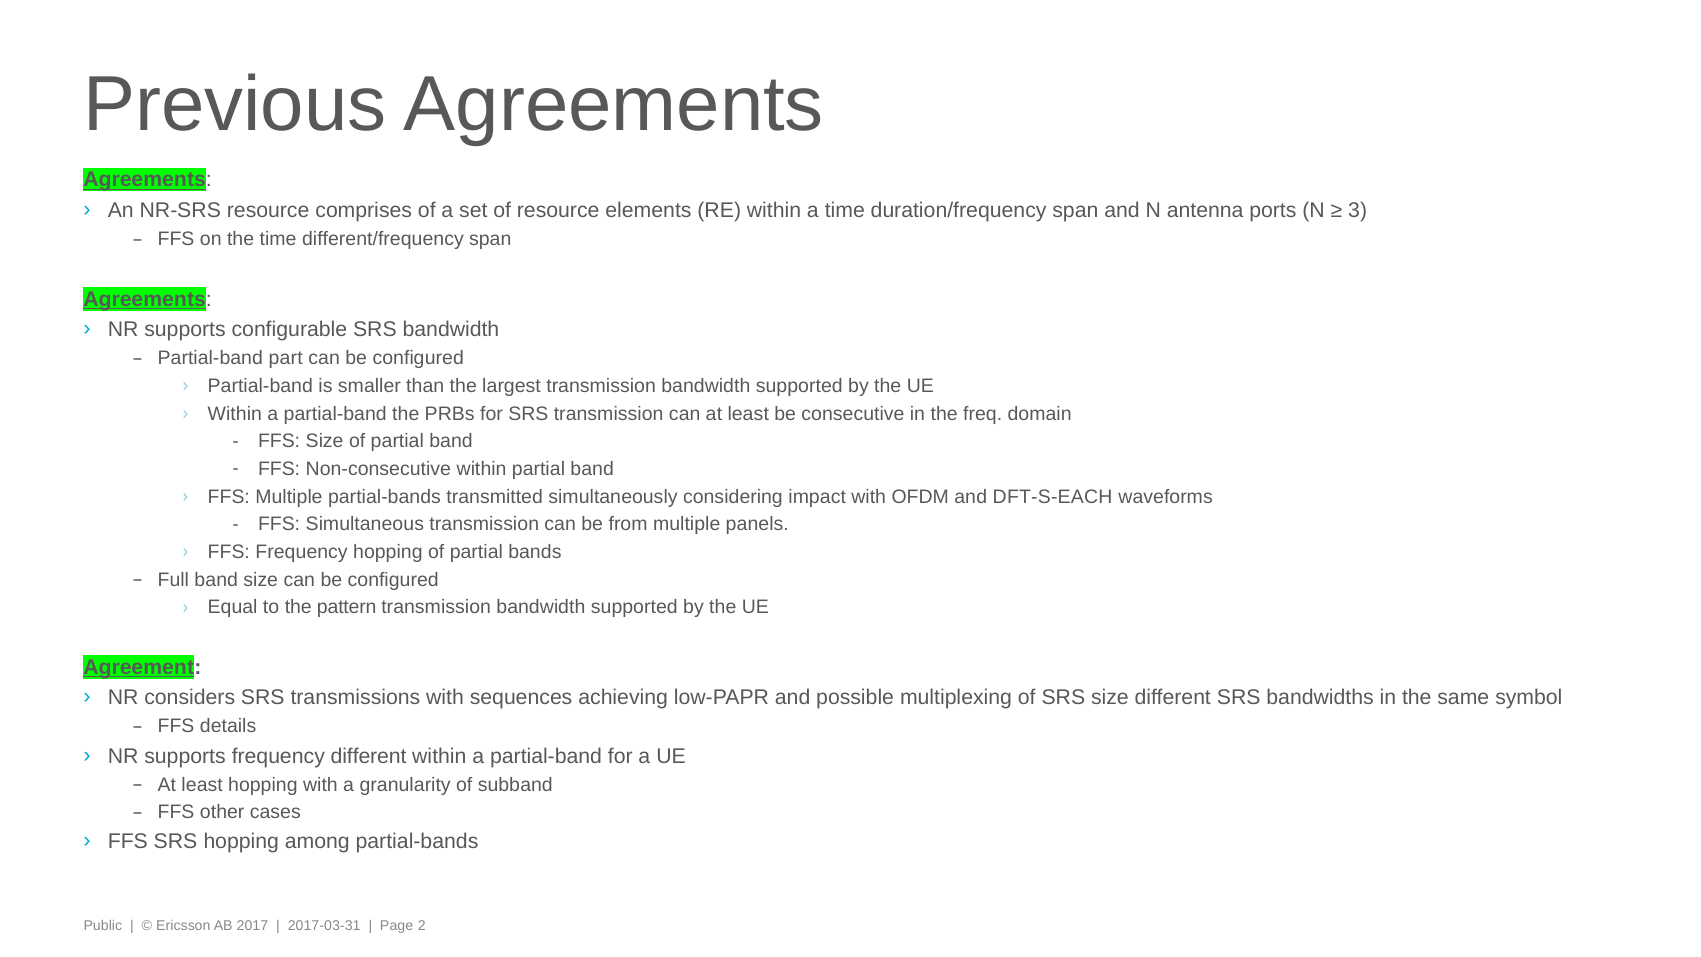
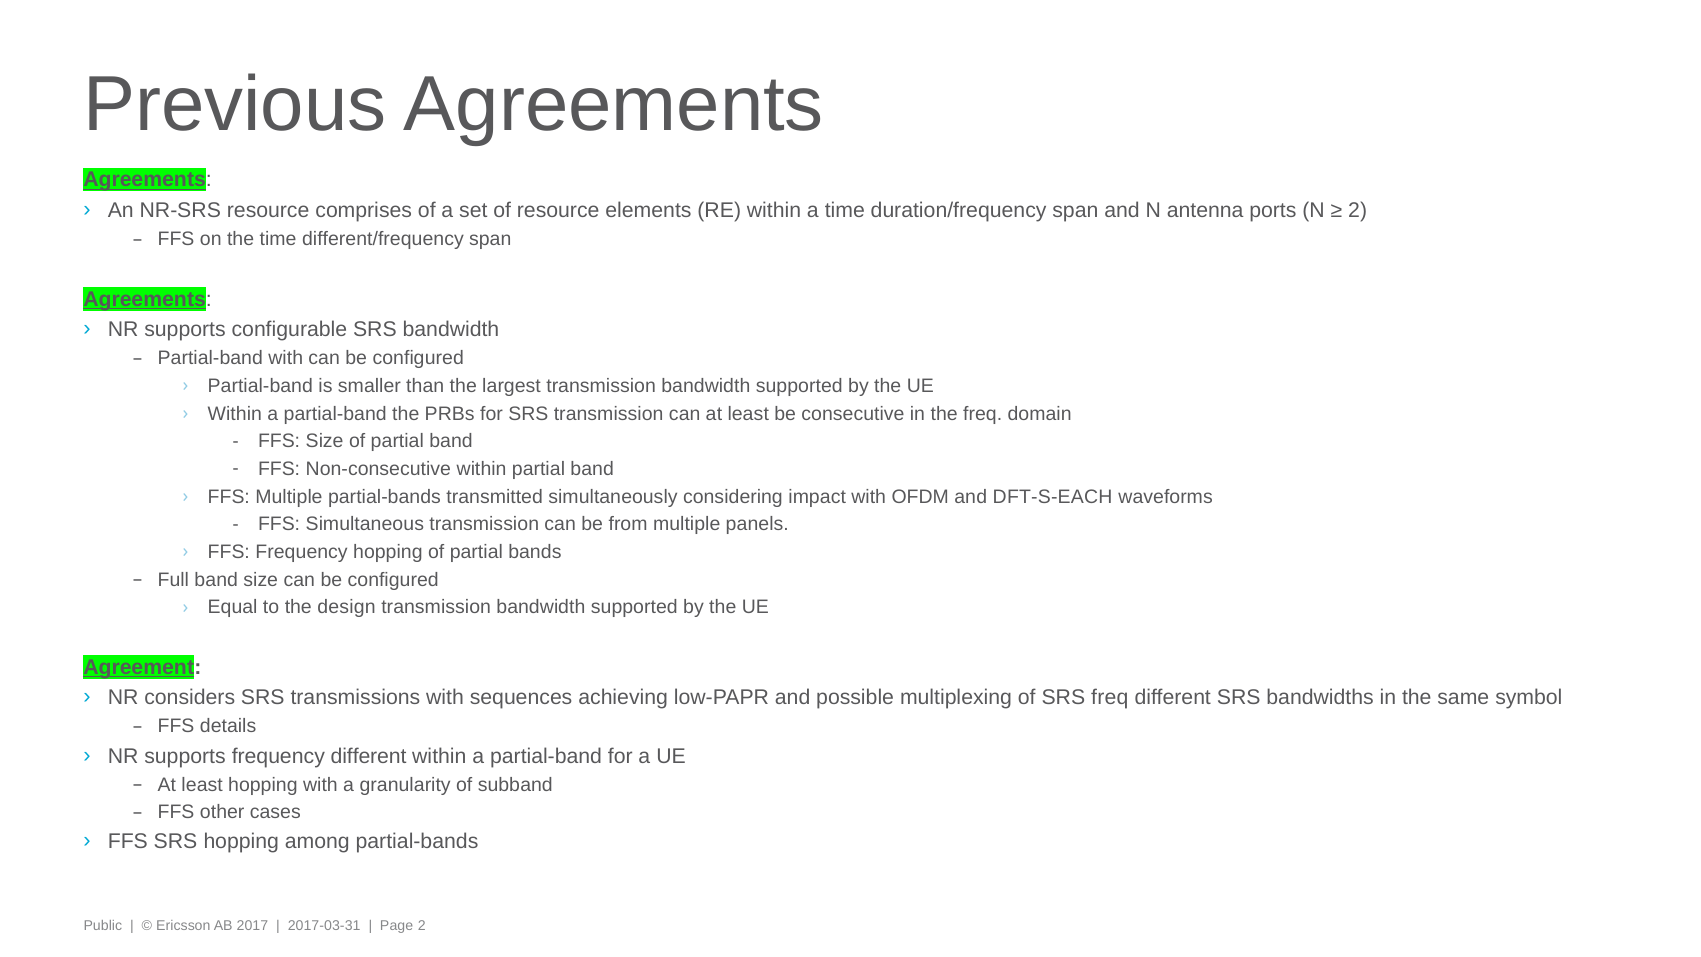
3 at (1358, 210): 3 -> 2
Partial-band part: part -> with
pattern: pattern -> design
SRS size: size -> freq
